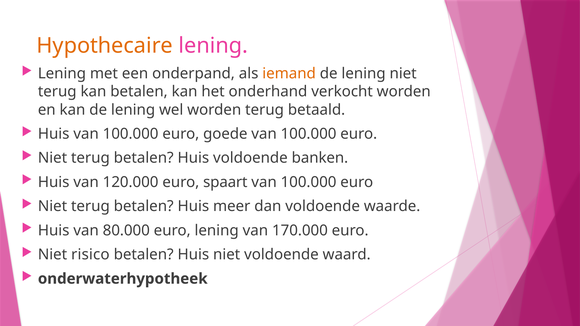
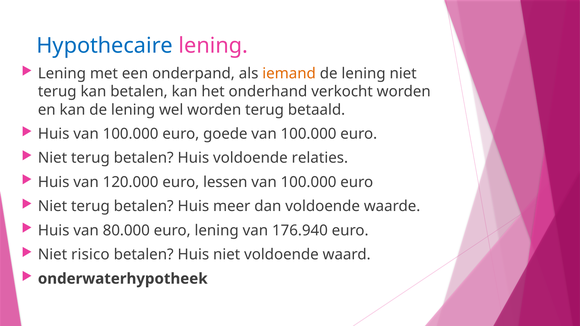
Hypothecaire colour: orange -> blue
banken: banken -> relaties
spaart: spaart -> lessen
170.000: 170.000 -> 176.940
